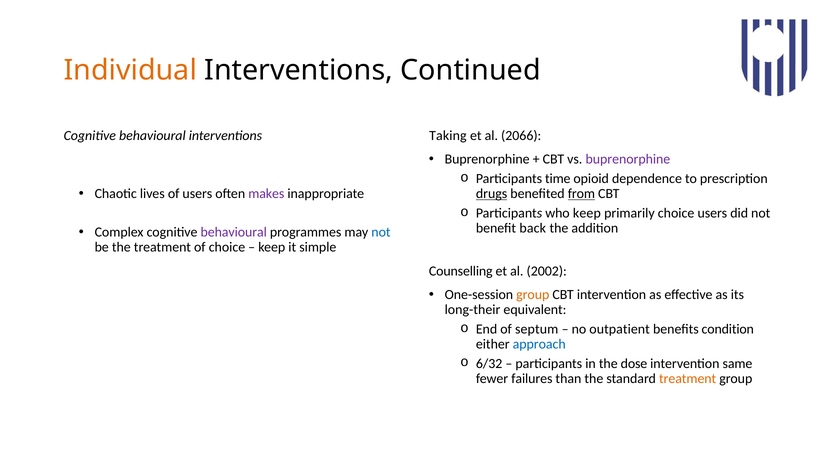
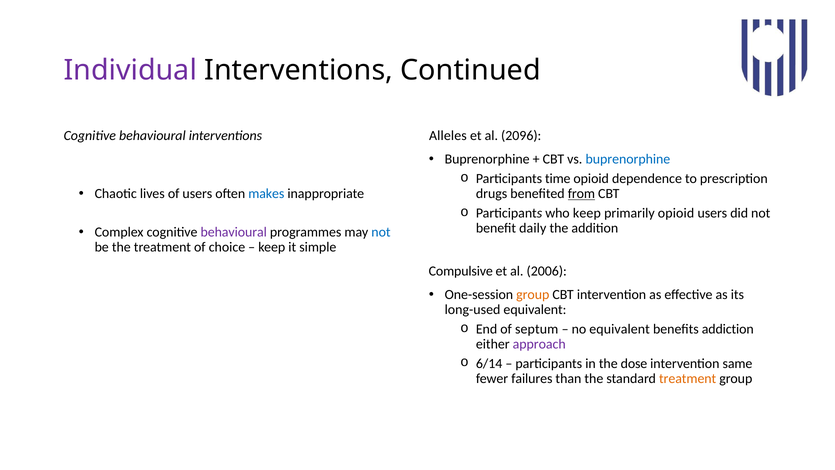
Individual colour: orange -> purple
Taking: Taking -> Alleles
2066: 2066 -> 2096
buprenorphine at (628, 159) colour: purple -> blue
makes colour: purple -> blue
drugs underline: present -> none
primarily choice: choice -> opioid
back: back -> daily
Counselling: Counselling -> Compulsive
2002: 2002 -> 2006
long-their: long-their -> long-used
no outpatient: outpatient -> equivalent
condition: condition -> addiction
approach colour: blue -> purple
6/32: 6/32 -> 6/14
